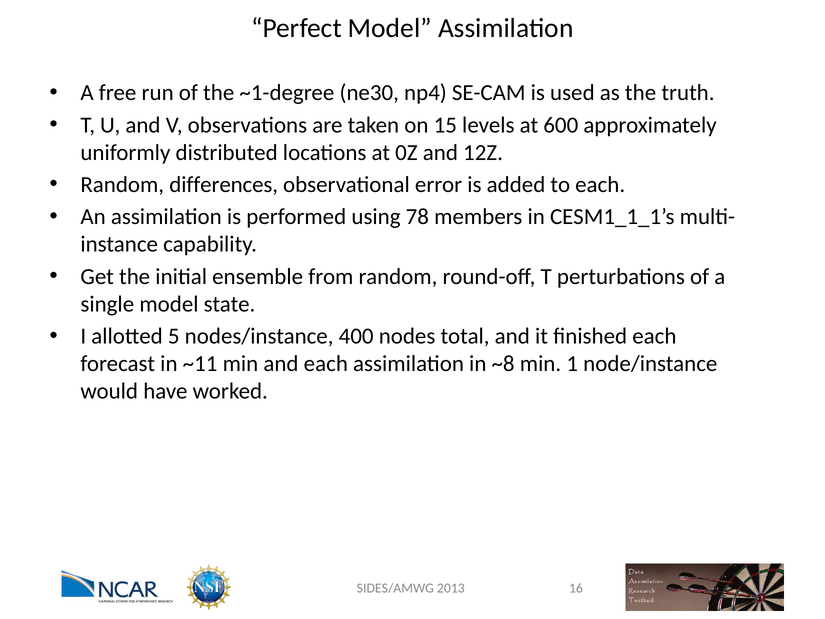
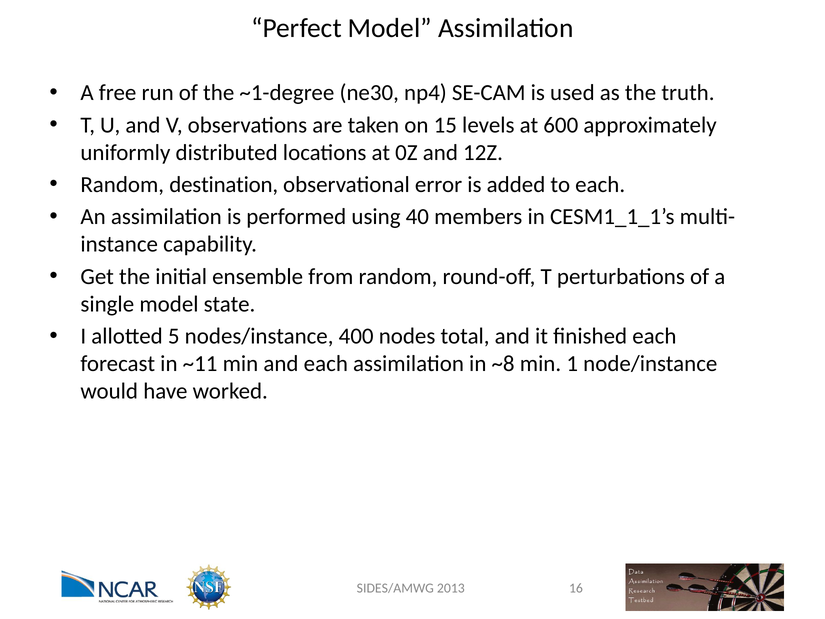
differences: differences -> destination
78: 78 -> 40
